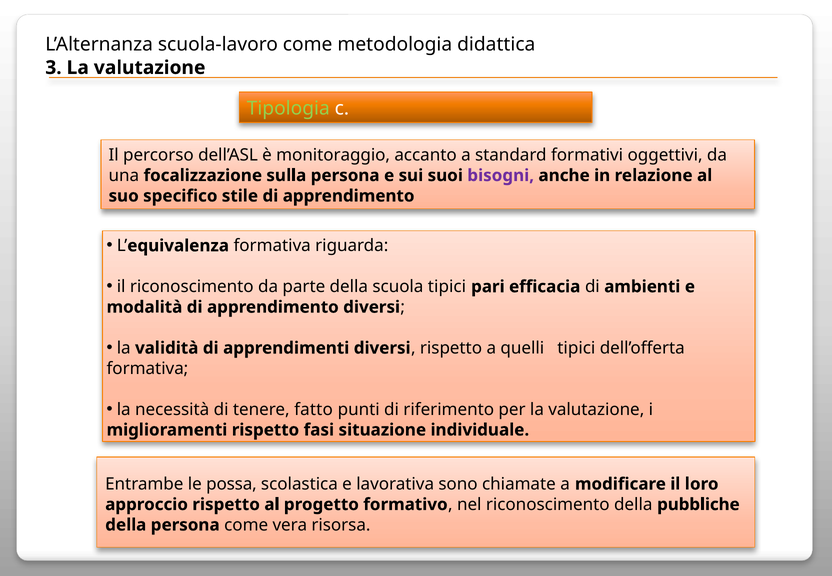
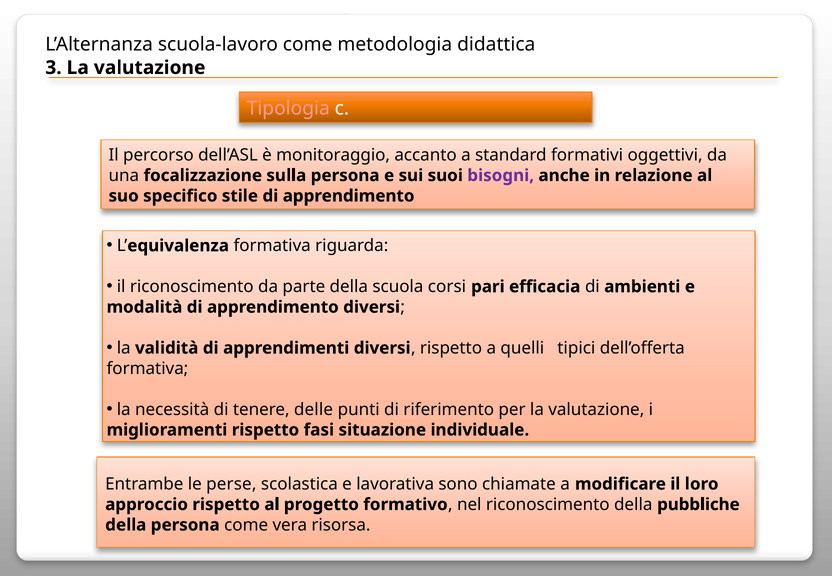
Tipologia colour: light green -> pink
scuola tipici: tipici -> corsi
fatto: fatto -> delle
possa: possa -> perse
